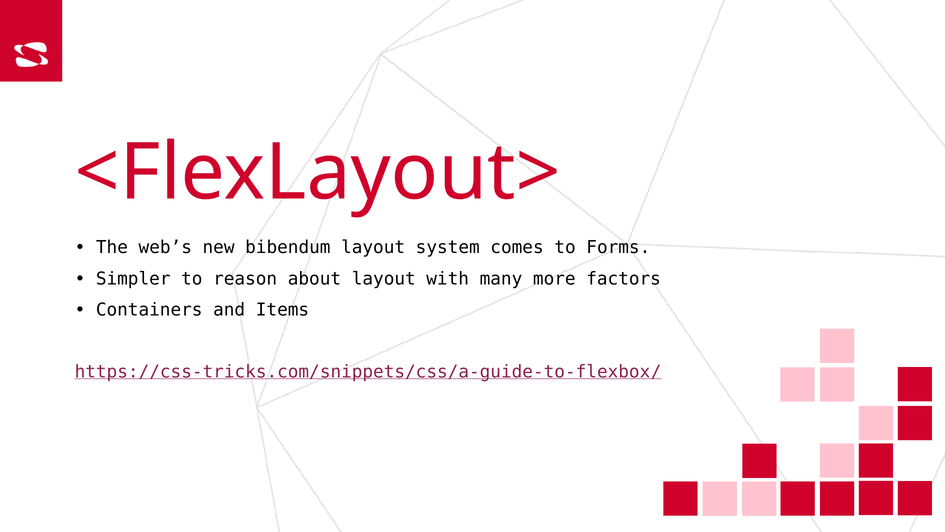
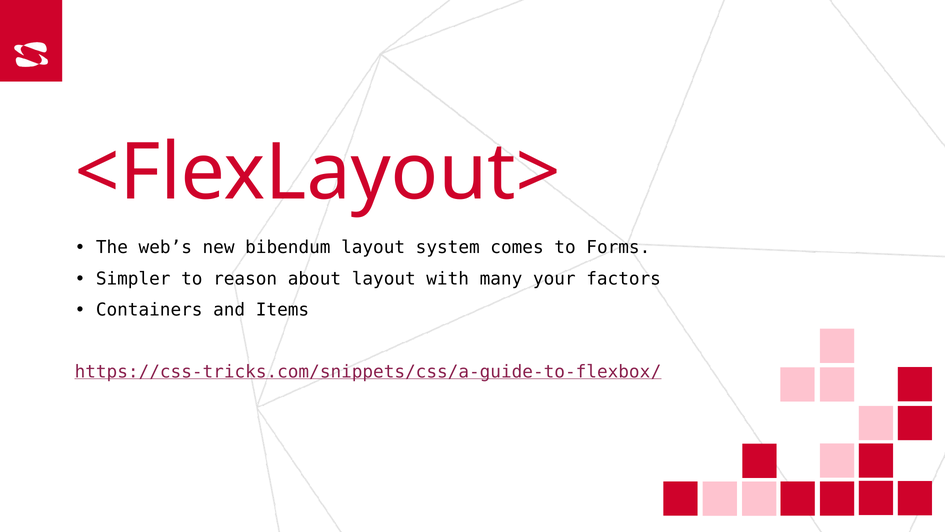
more: more -> your
